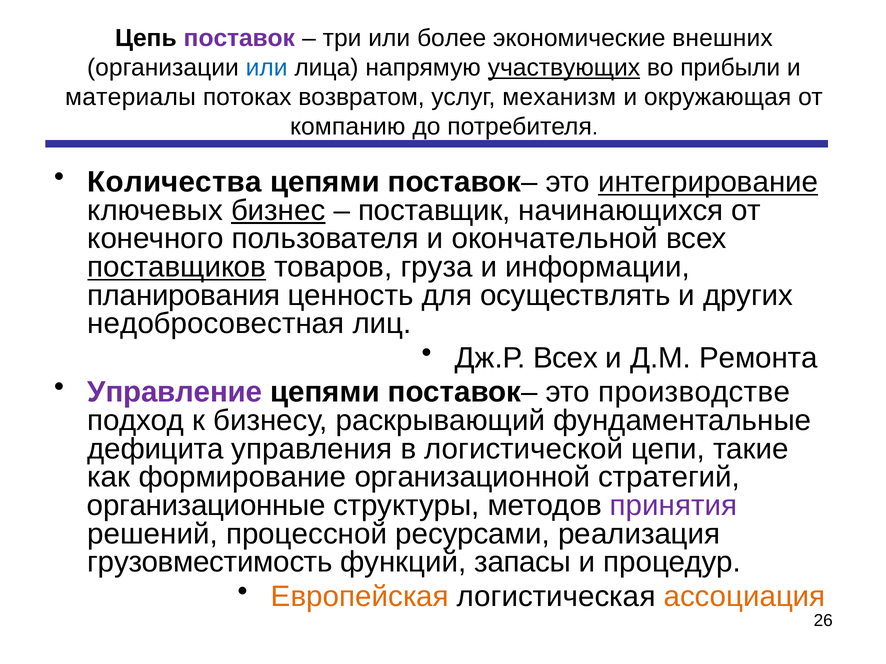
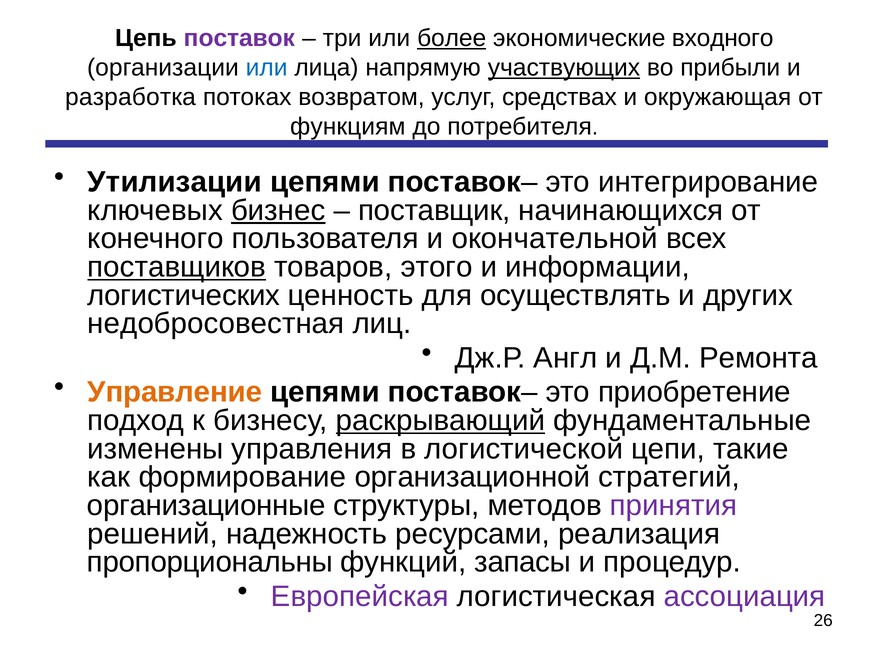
более underline: none -> present
внешних: внешних -> входного
материалы: материалы -> разработка
механизм: механизм -> средствах
компанию: компанию -> функциям
Количества: Количества -> Утилизации
интегрирование underline: present -> none
груза: груза -> этого
планирования: планирования -> логистических
Дж.Р Всех: Всех -> Англ
Управление colour: purple -> orange
производстве: производстве -> приобретение
раскрывающий underline: none -> present
дефицита: дефицита -> изменены
процессной: процессной -> надежность
грузовместимость: грузовместимость -> пропорциональны
Европейская colour: orange -> purple
ассоциация colour: orange -> purple
